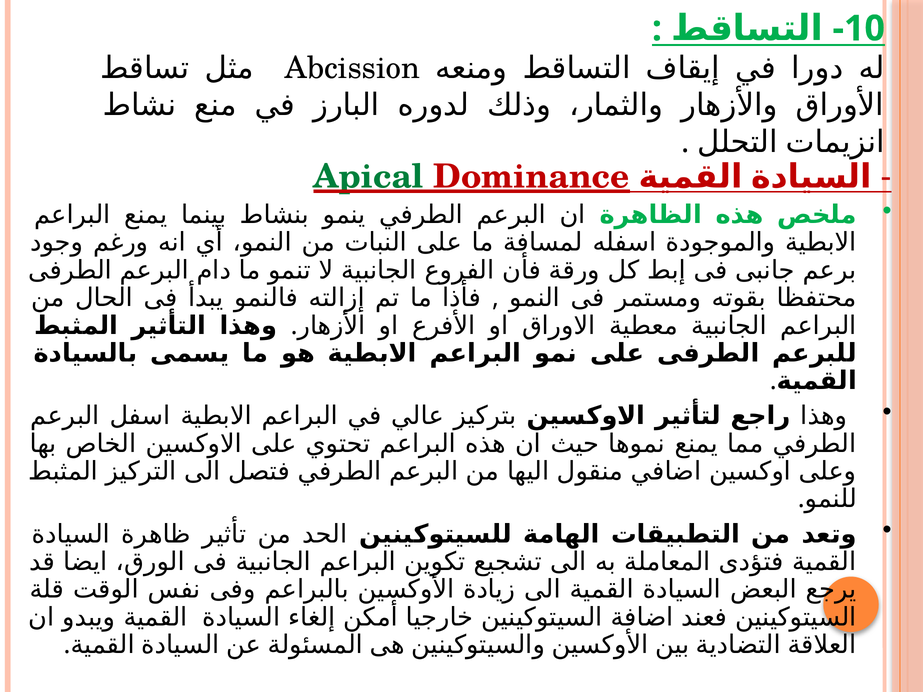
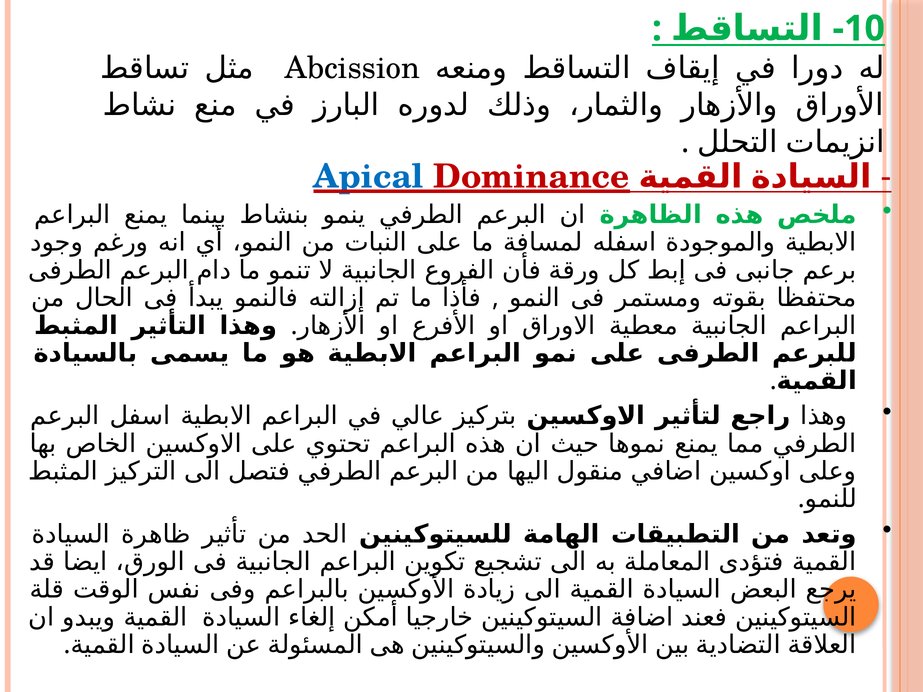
Apical colour: green -> blue
